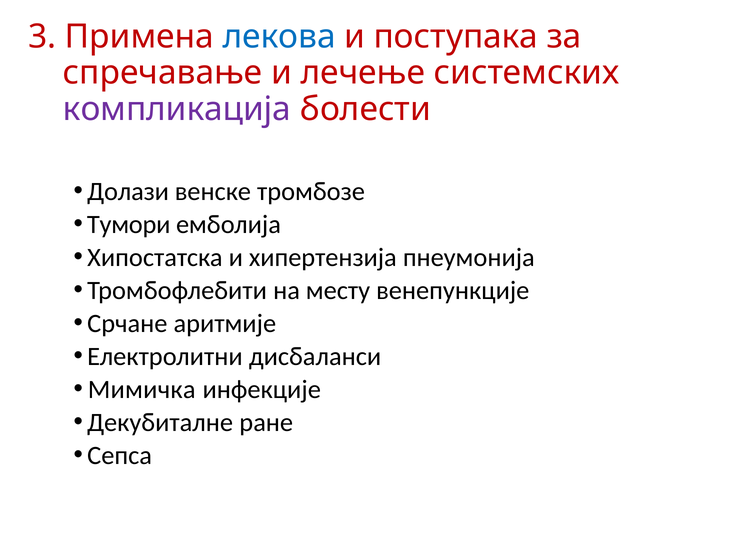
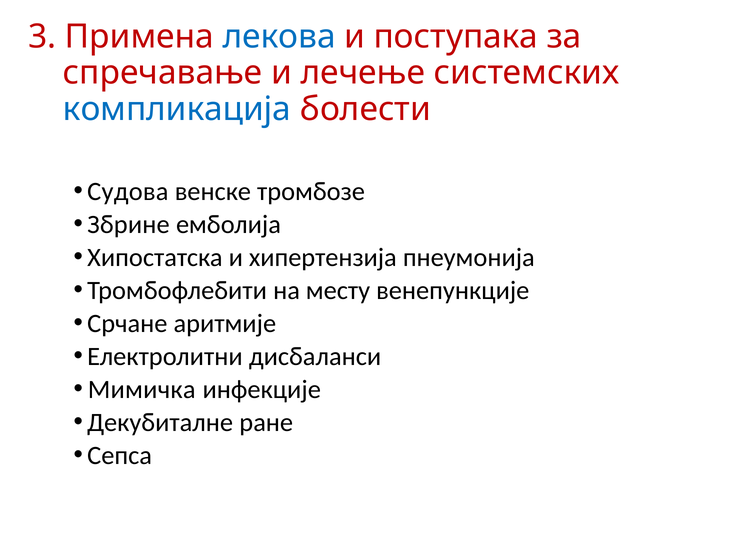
компликација colour: purple -> blue
Долази: Долази -> Судова
Тумори: Тумори -> Збрине
